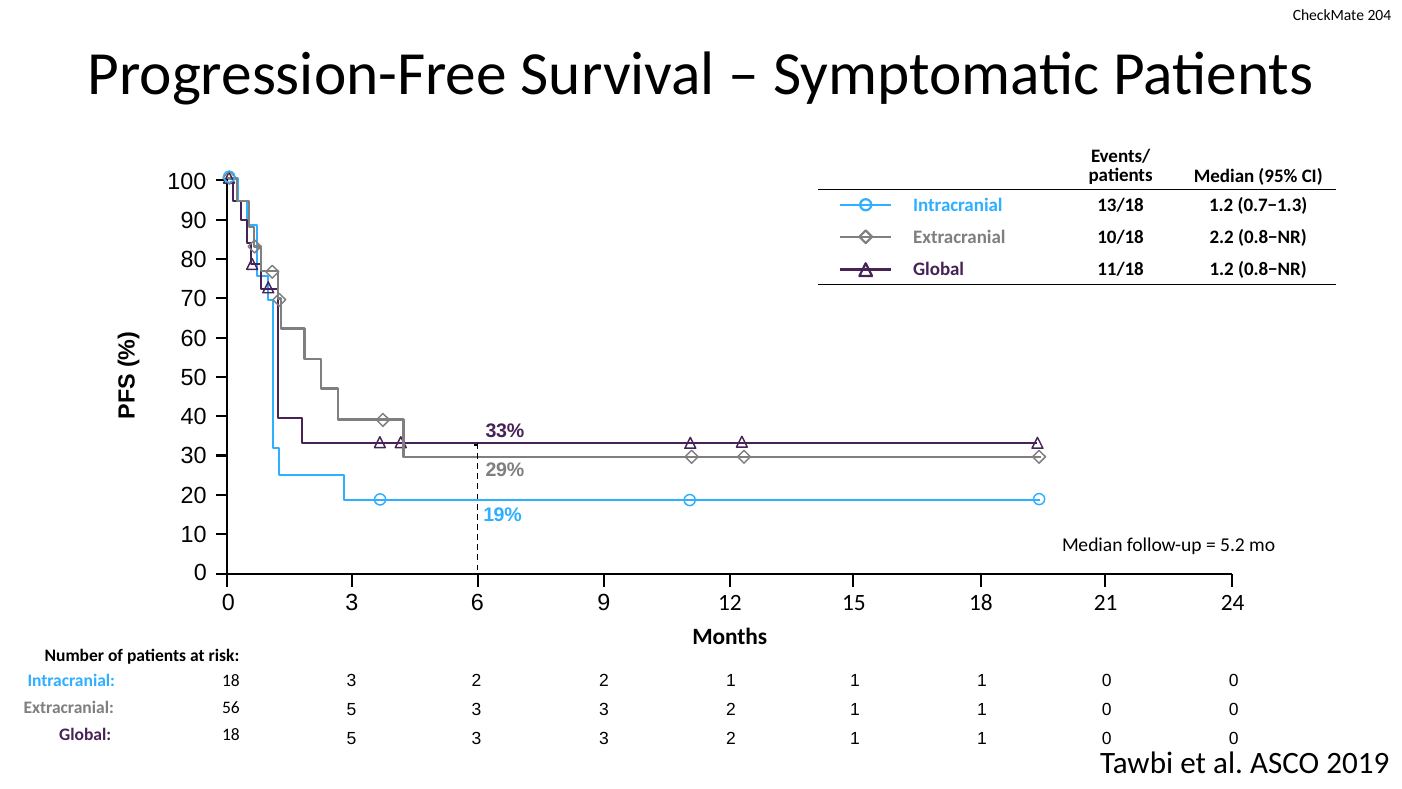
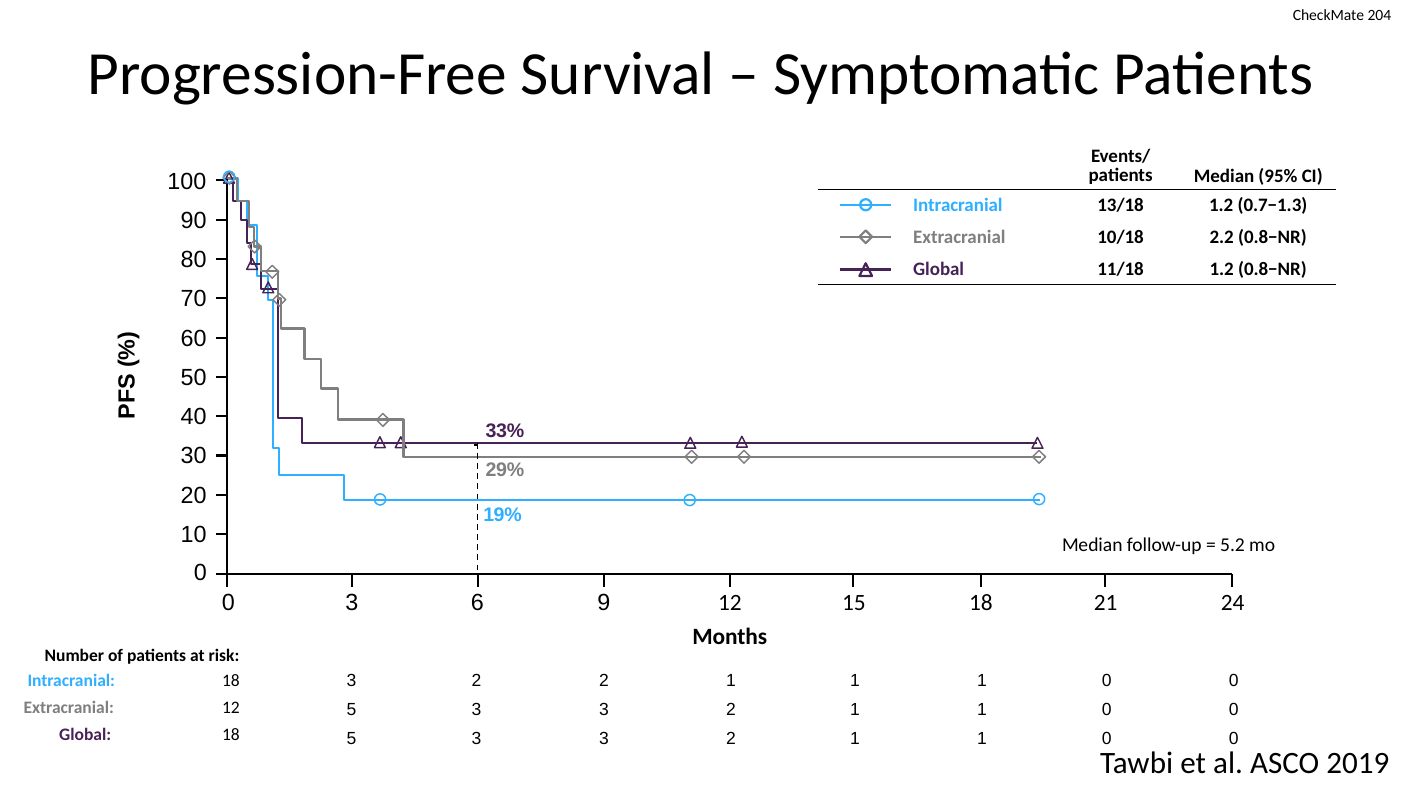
Extracranial 56: 56 -> 12
